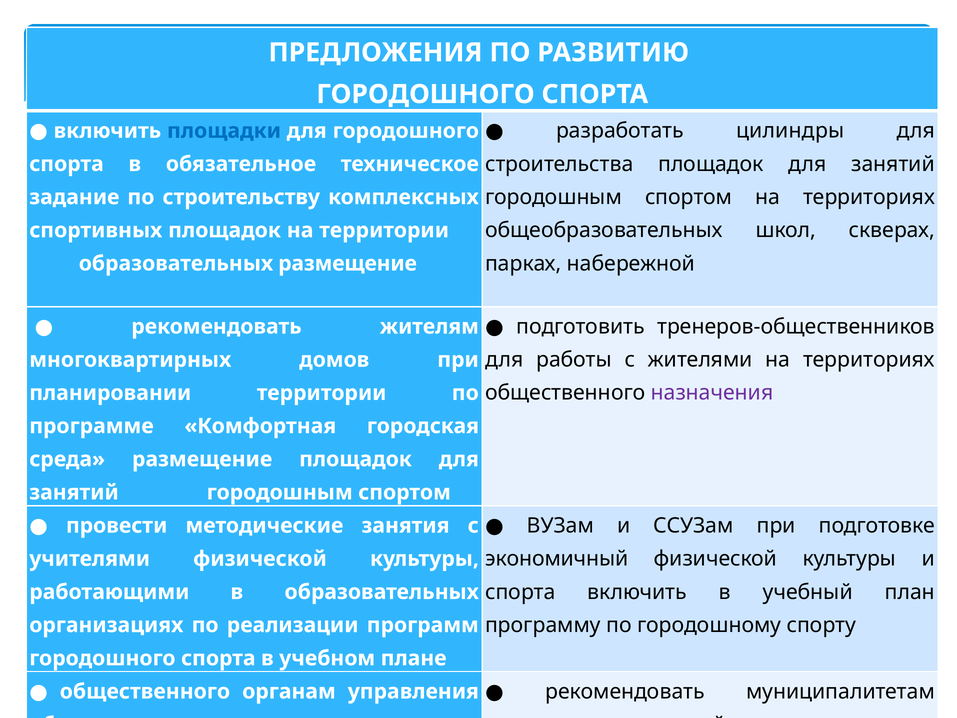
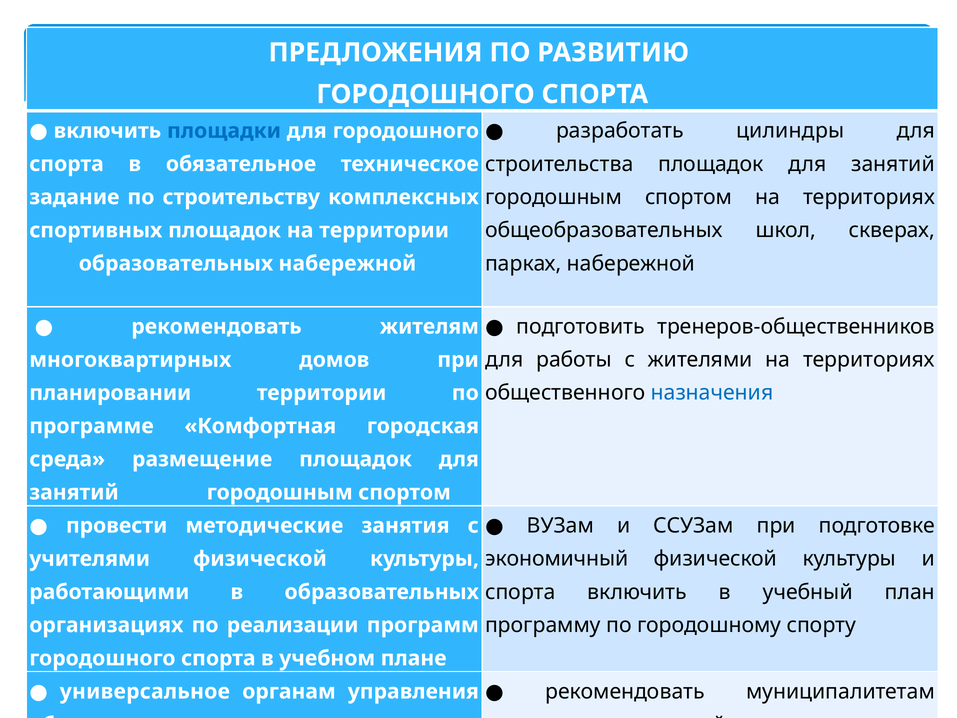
образовательных размещение: размещение -> набережной
назначения colour: purple -> blue
общественного at (145, 691): общественного -> универсальное
